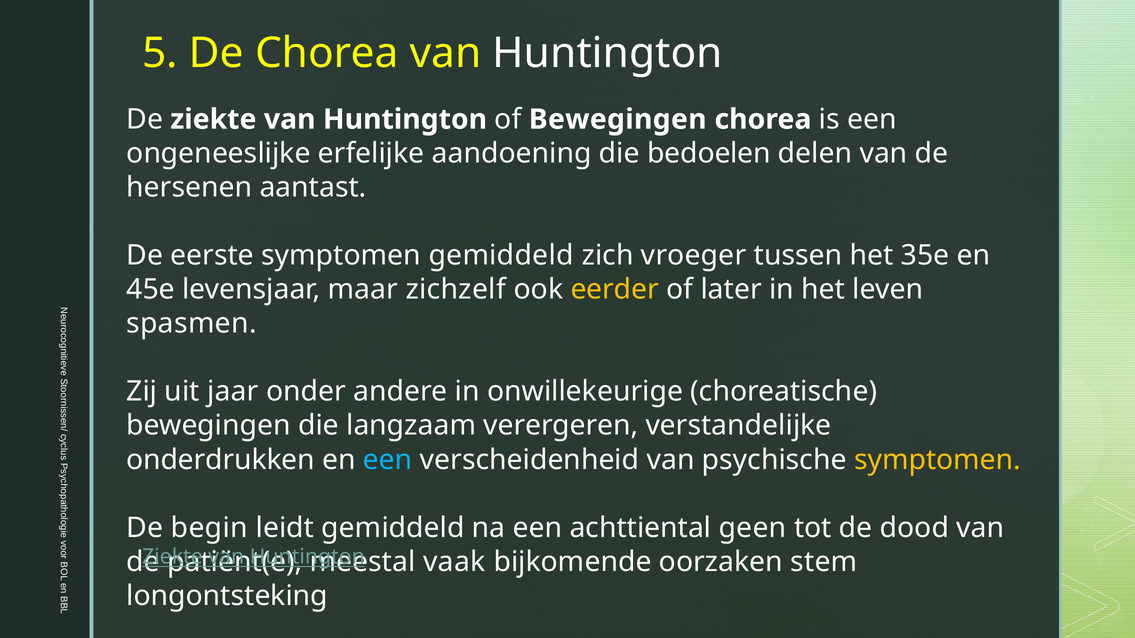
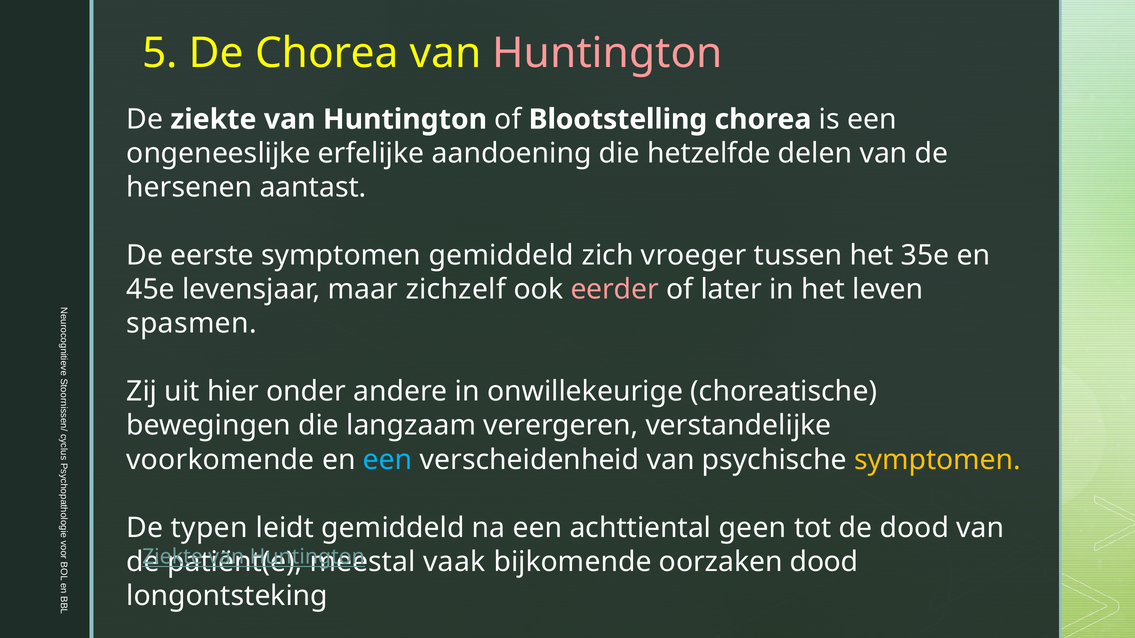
Huntington at (608, 53) colour: white -> pink
of Bewegingen: Bewegingen -> Blootstelling
bedoelen: bedoelen -> hetzelfde
eerder colour: yellow -> pink
jaar: jaar -> hier
onderdrukken: onderdrukken -> voorkomende
begin: begin -> typen
oorzaken stem: stem -> dood
